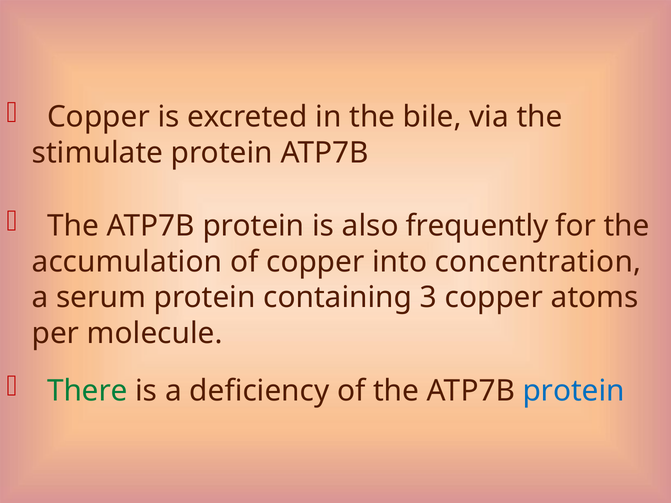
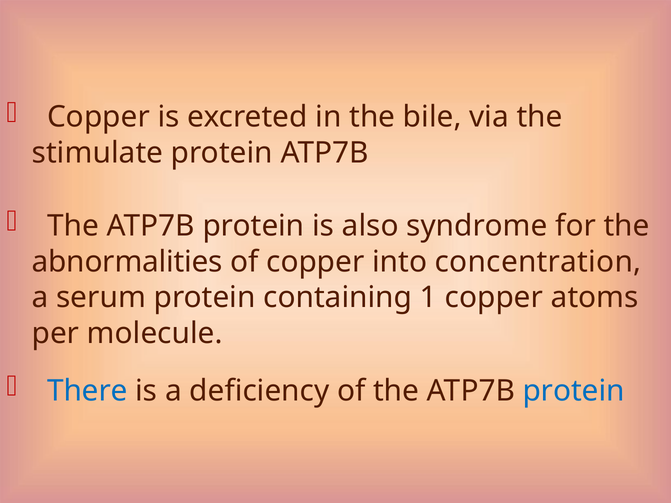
frequently: frequently -> syndrome
accumulation: accumulation -> abnormalities
3: 3 -> 1
There colour: green -> blue
